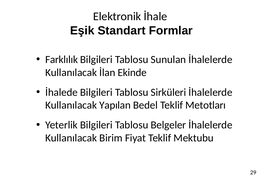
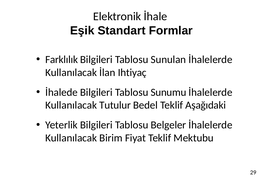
Ekinde: Ekinde -> Ihtiyaç
Sirküleri: Sirküleri -> Sunumu
Yapılan: Yapılan -> Tutulur
Metotları: Metotları -> Aşağıdaki
